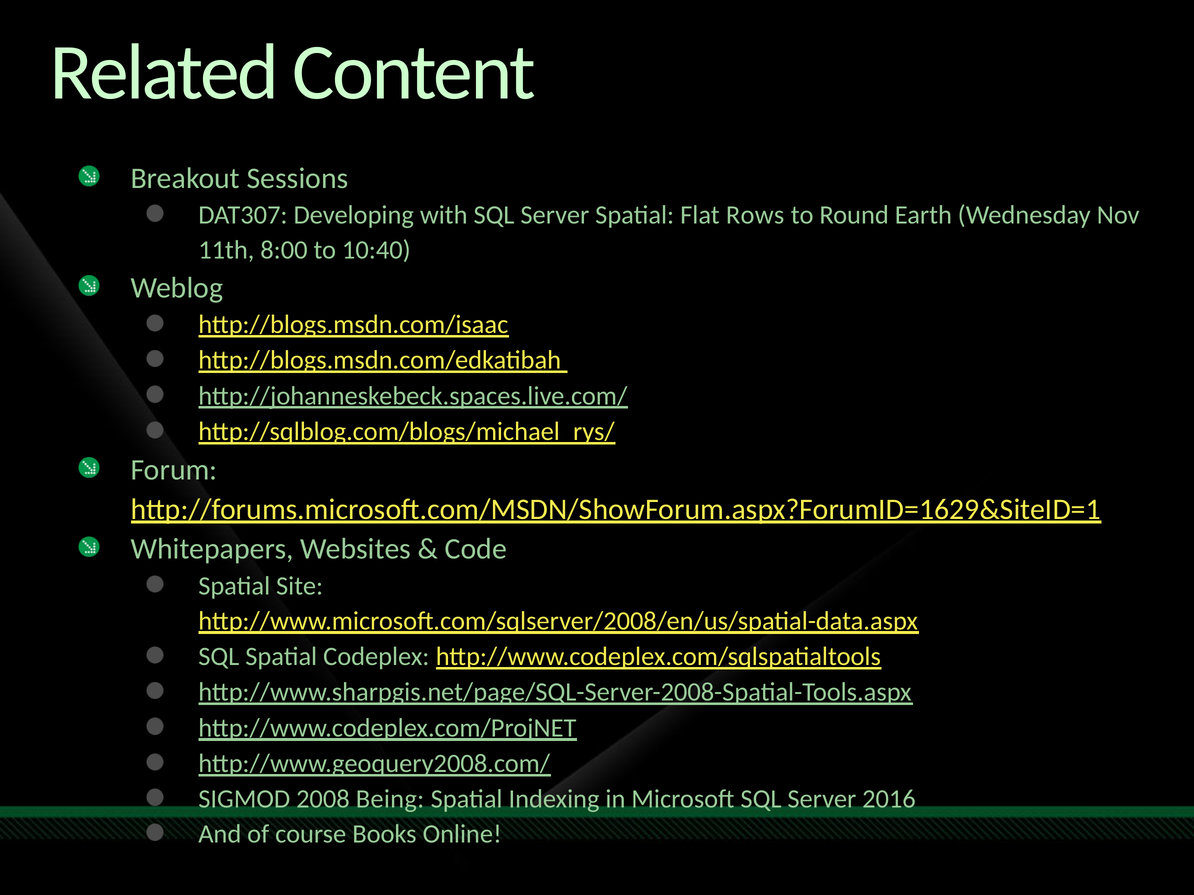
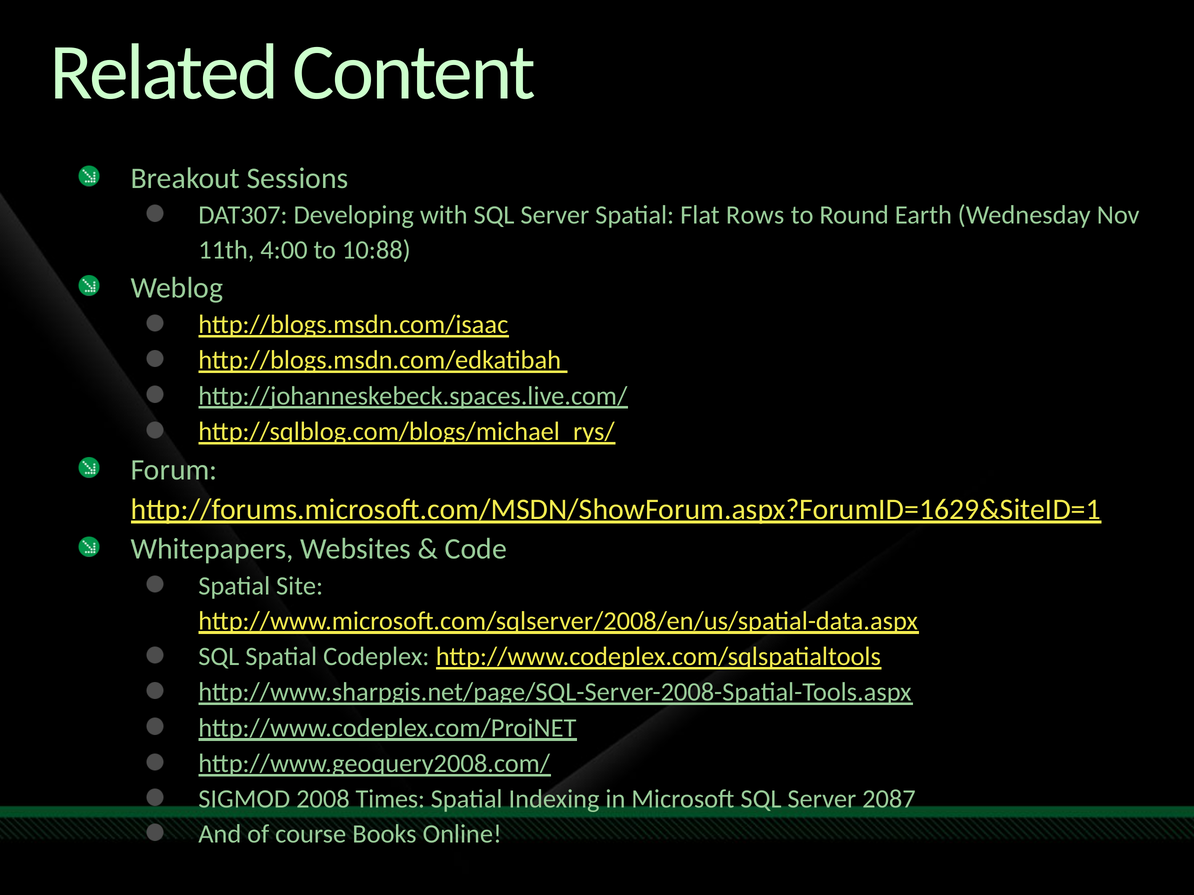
8:00: 8:00 -> 4:00
10:40: 10:40 -> 10:88
Being: Being -> Times
2016: 2016 -> 2087
